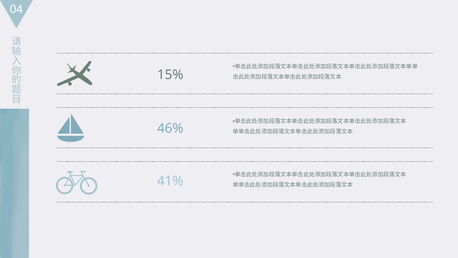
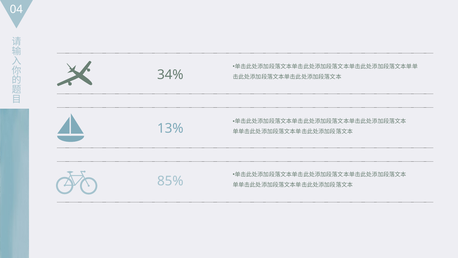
15%: 15% -> 34%
46%: 46% -> 13%
41%: 41% -> 85%
